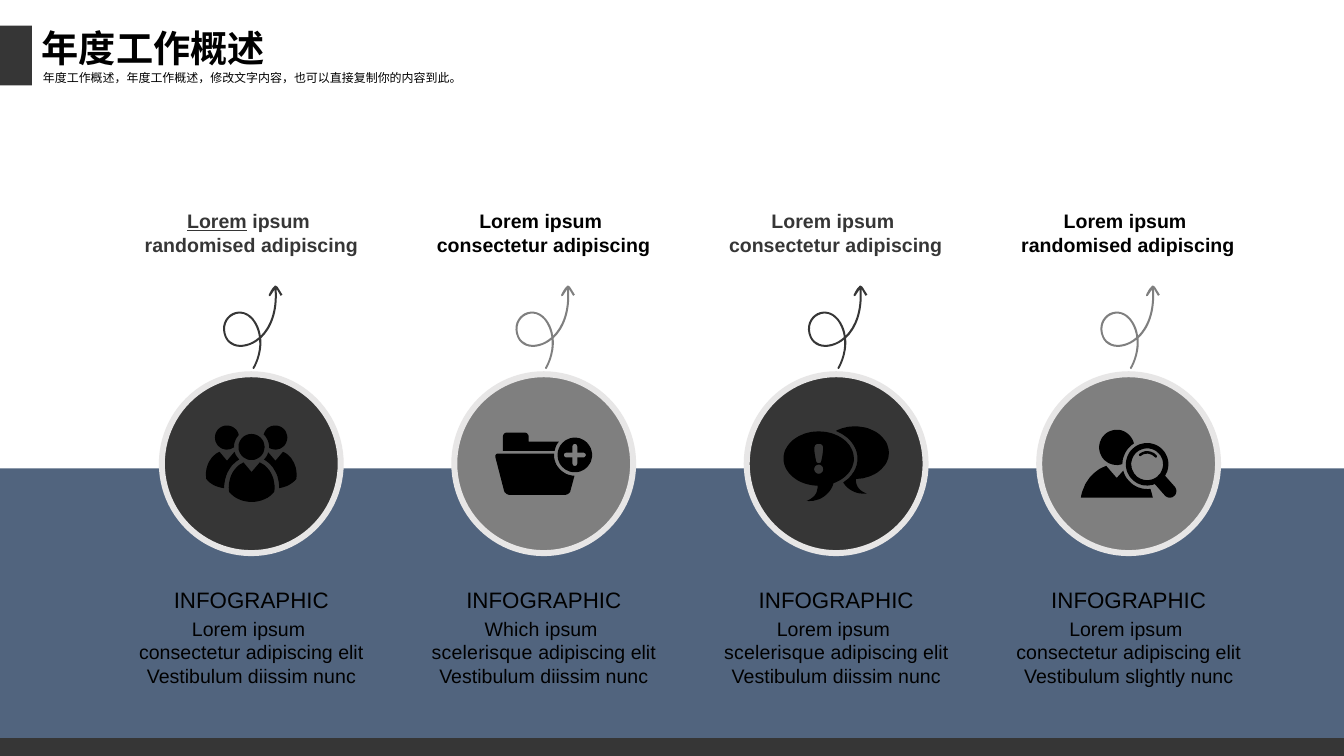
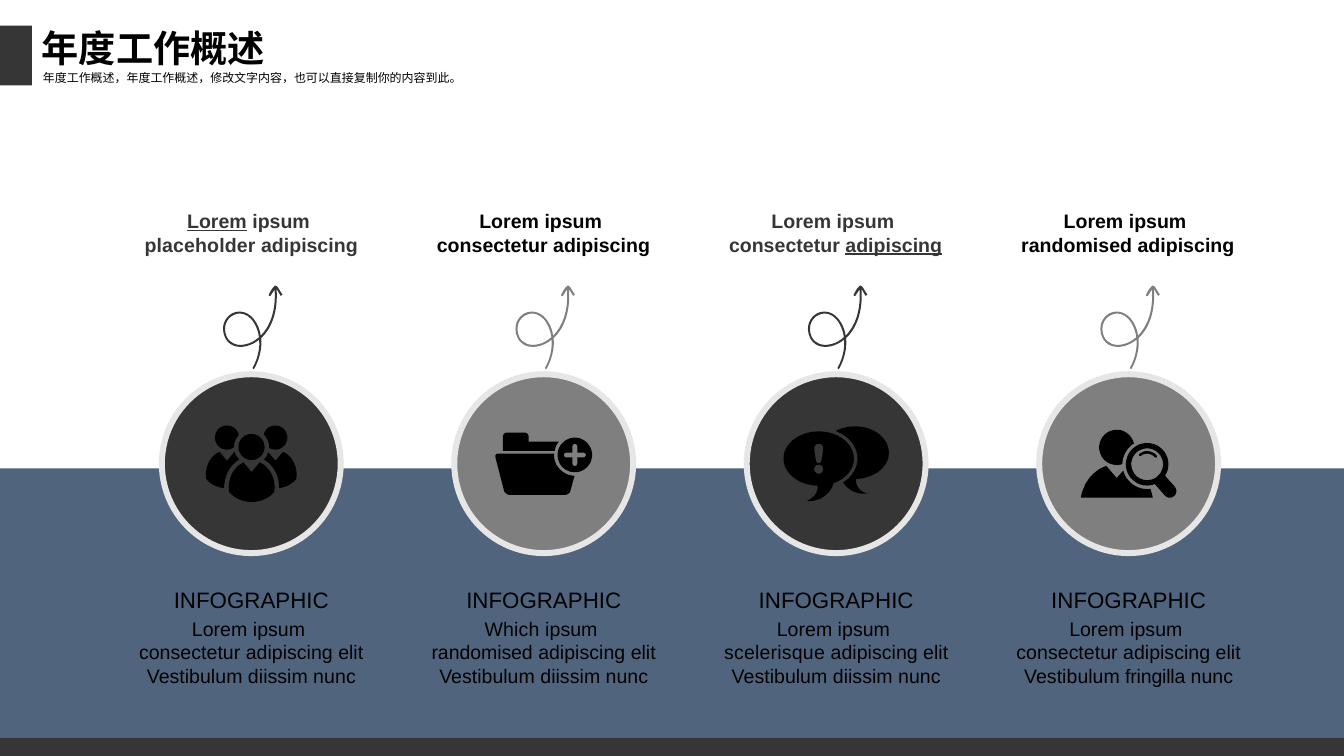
randomised at (200, 246): randomised -> placeholder
adipiscing at (894, 246) underline: none -> present
scelerisque at (482, 653): scelerisque -> randomised
slightly: slightly -> fringilla
